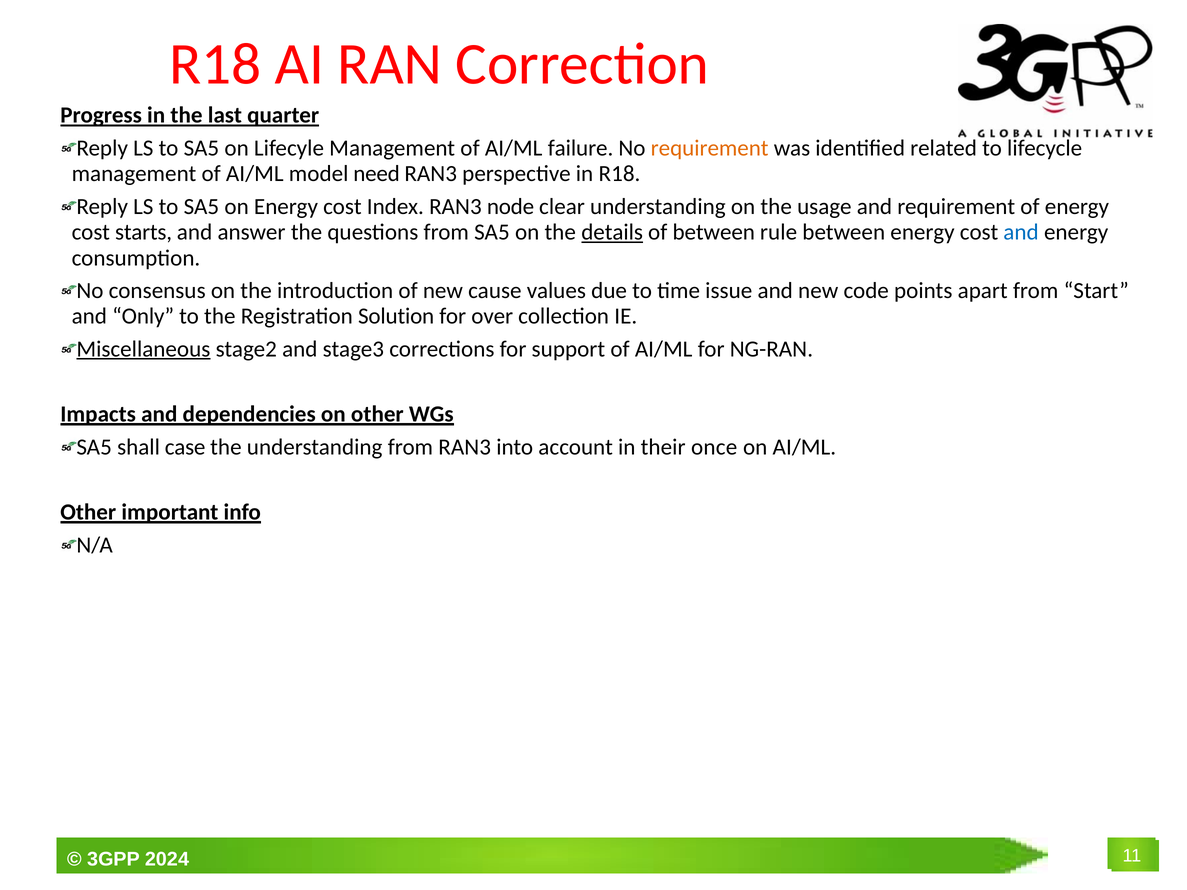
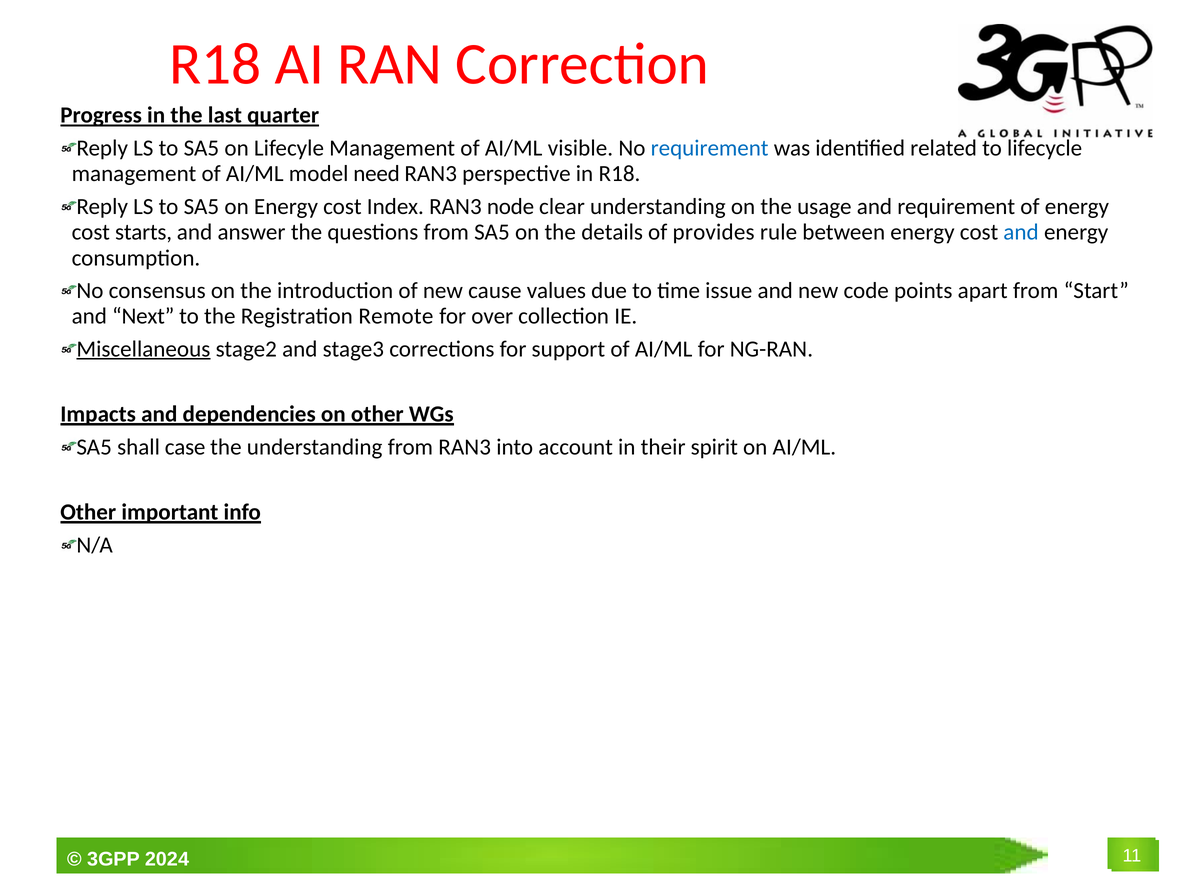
failure: failure -> visible
requirement at (710, 148) colour: orange -> blue
details underline: present -> none
of between: between -> provides
Only: Only -> Next
Solution: Solution -> Remote
once: once -> spirit
